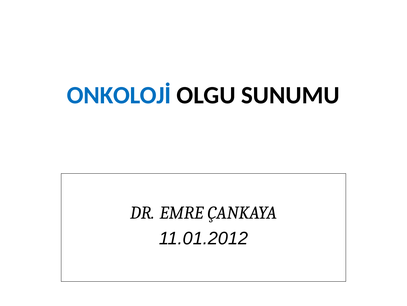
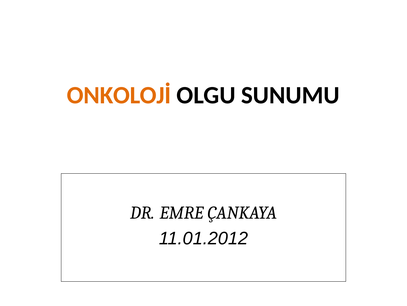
ONKOLOJİ colour: blue -> orange
